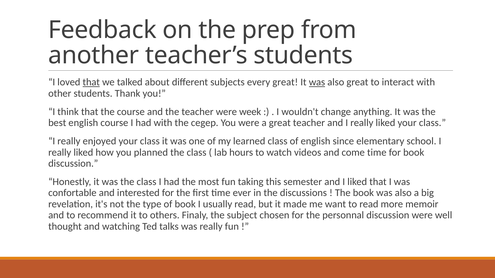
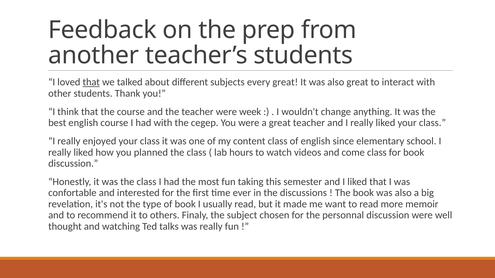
was at (317, 82) underline: present -> none
learned: learned -> content
come time: time -> class
